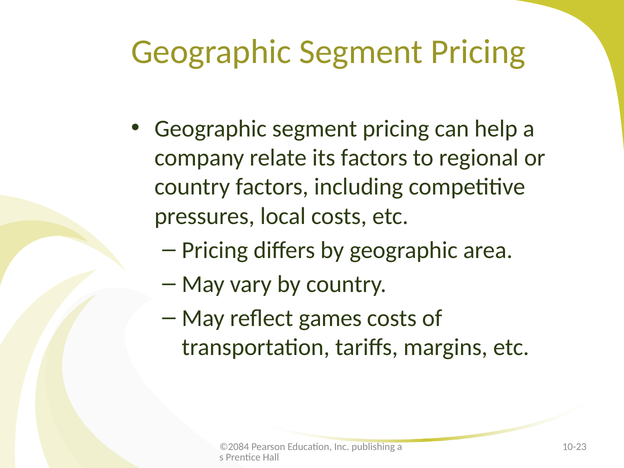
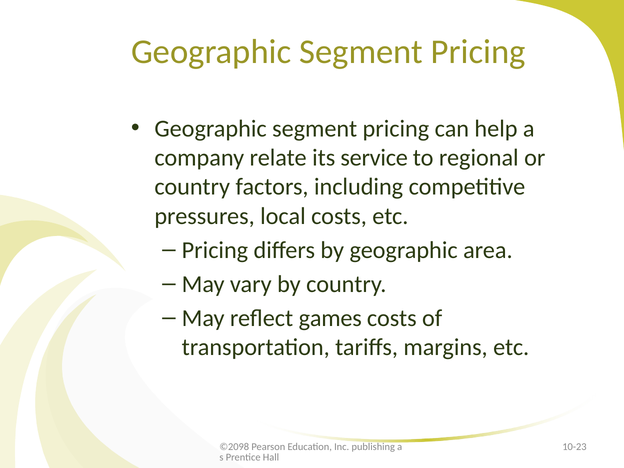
its factors: factors -> service
©2084: ©2084 -> ©2098
